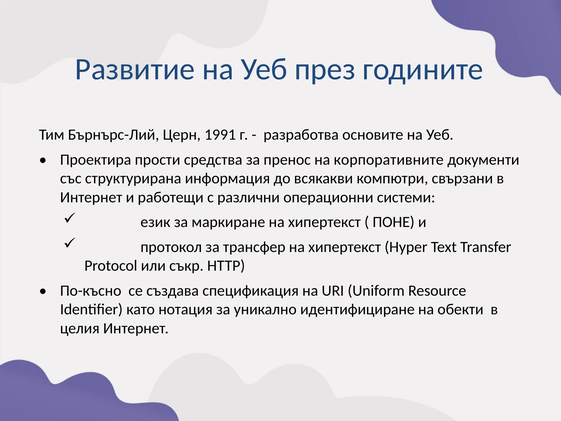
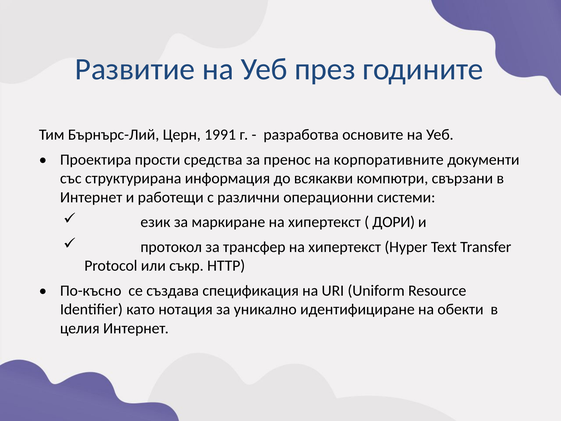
ПОНЕ: ПОНЕ -> ДОРИ
